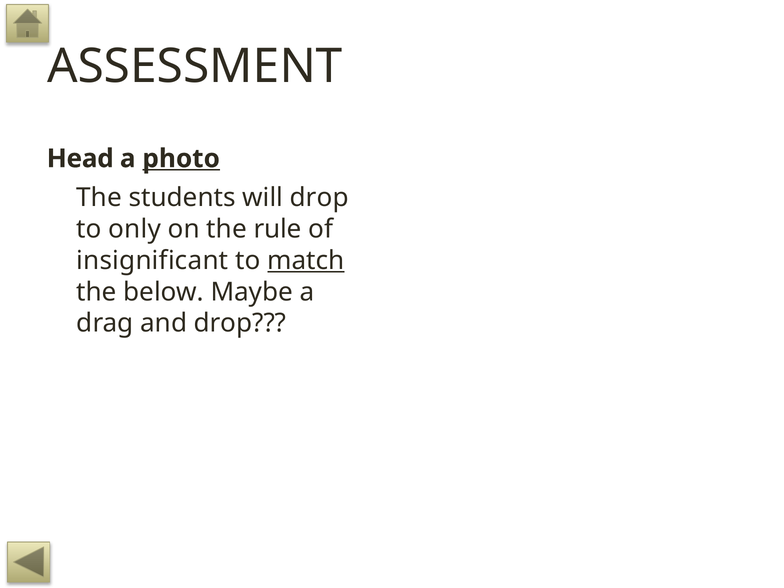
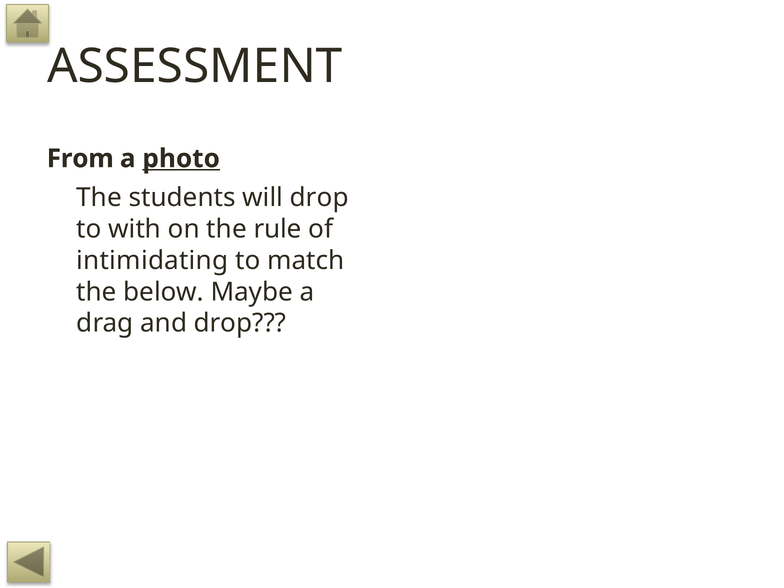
Head: Head -> From
only: only -> with
insignificant: insignificant -> intimidating
match underline: present -> none
